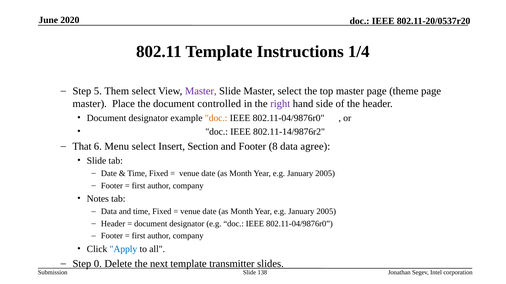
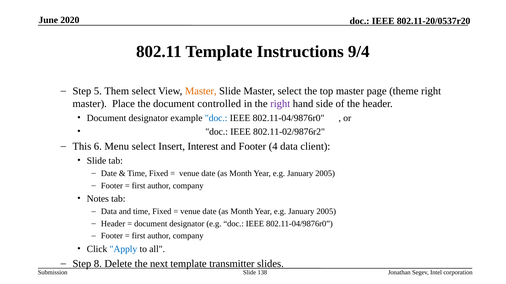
1/4: 1/4 -> 9/4
Master at (201, 91) colour: purple -> orange
theme page: page -> right
doc at (216, 118) colour: orange -> blue
802.11-14/9876r2: 802.11-14/9876r2 -> 802.11-02/9876r2
That: That -> This
Section: Section -> Interest
8: 8 -> 4
agree: agree -> client
0: 0 -> 8
